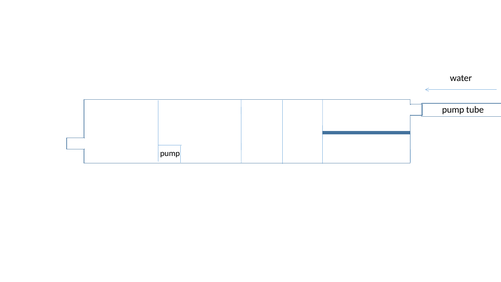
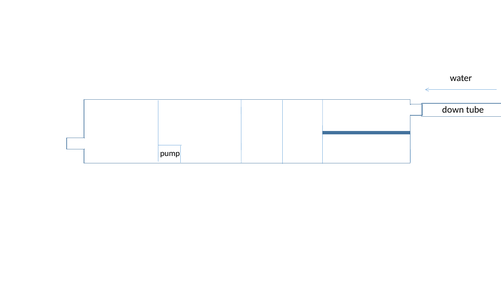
pump at (453, 110): pump -> down
